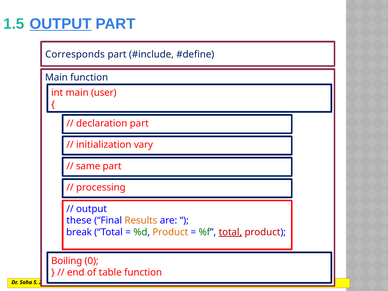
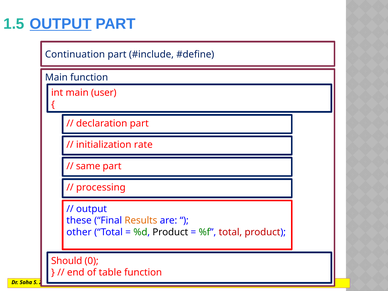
Corresponds: Corresponds -> Continuation
vary: vary -> rate
break: break -> other
Product at (170, 232) colour: orange -> black
total at (230, 232) underline: present -> none
Boiling: Boiling -> Should
